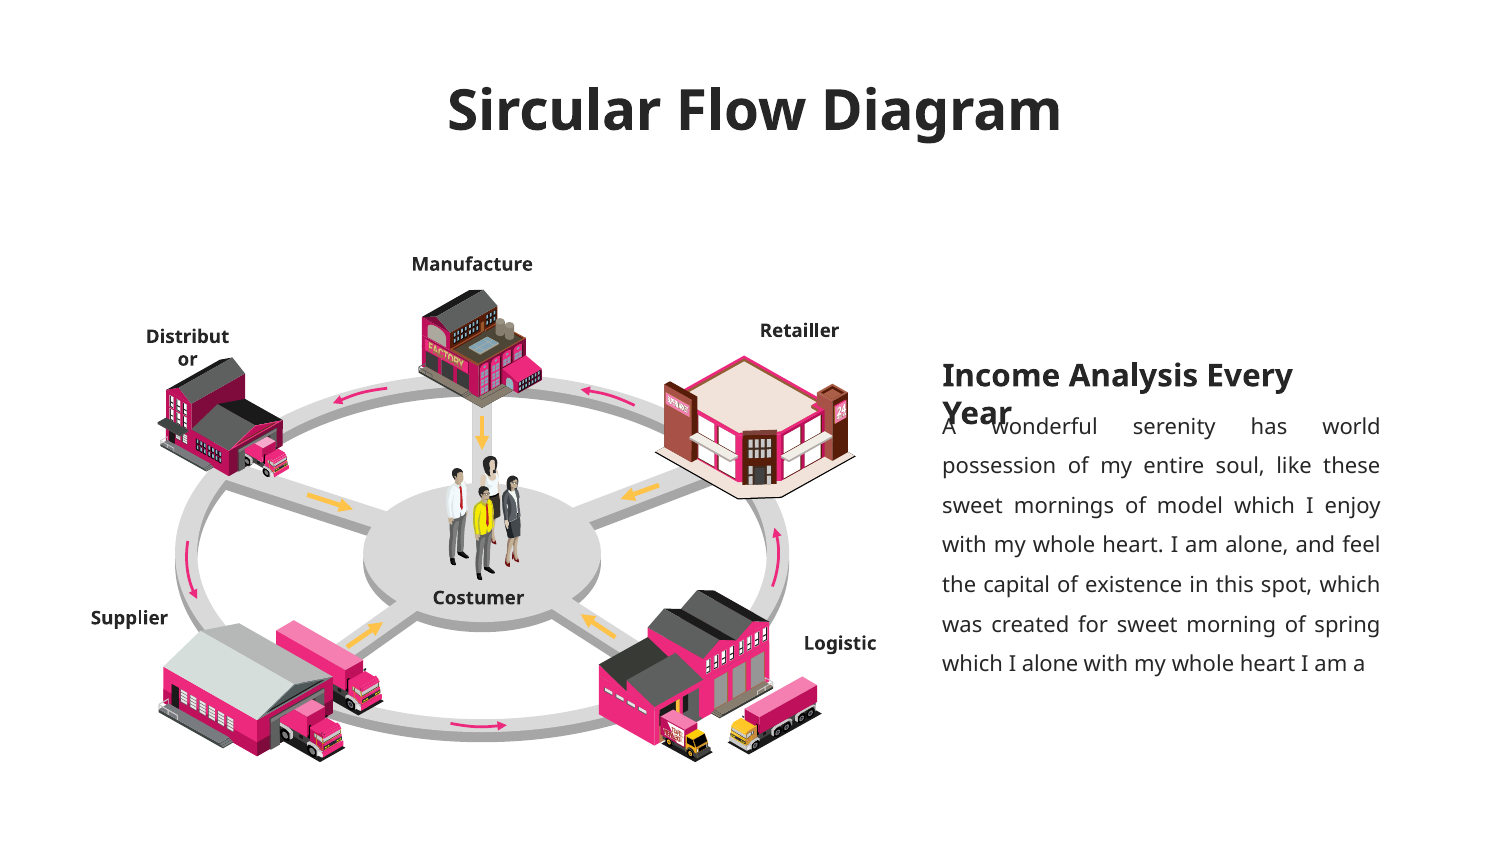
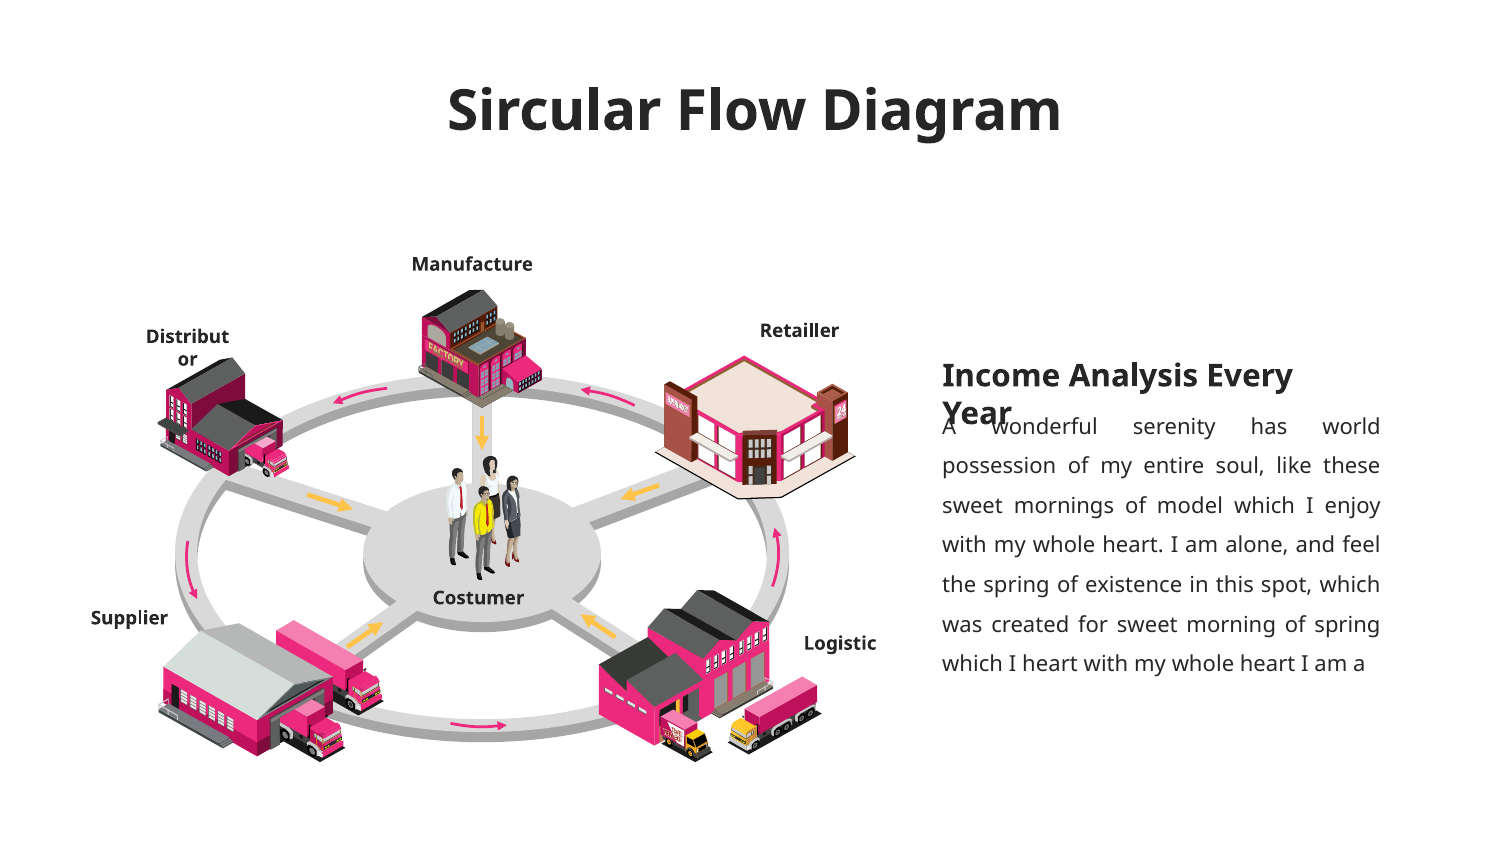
the capital: capital -> spring
I alone: alone -> heart
